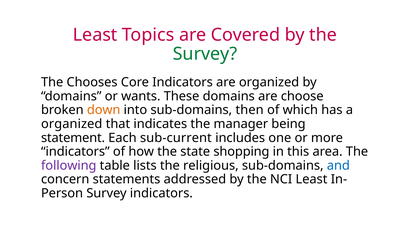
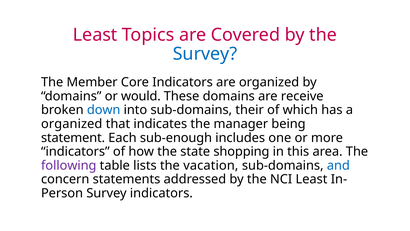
Survey at (205, 54) colour: green -> blue
Chooses: Chooses -> Member
wants: wants -> would
choose: choose -> receive
down colour: orange -> blue
then: then -> their
sub-current: sub-current -> sub-enough
religious: religious -> vacation
